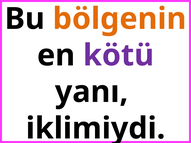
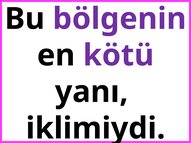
bölgenin colour: orange -> purple
